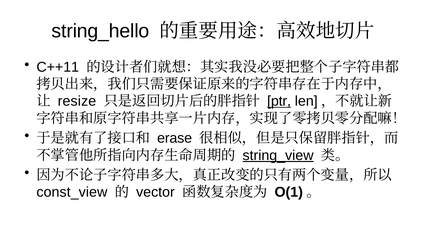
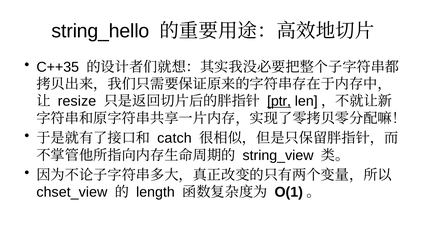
C++11: C++11 -> C++35
erase: erase -> catch
string_view underline: present -> none
const_view: const_view -> chset_view
vector: vector -> length
